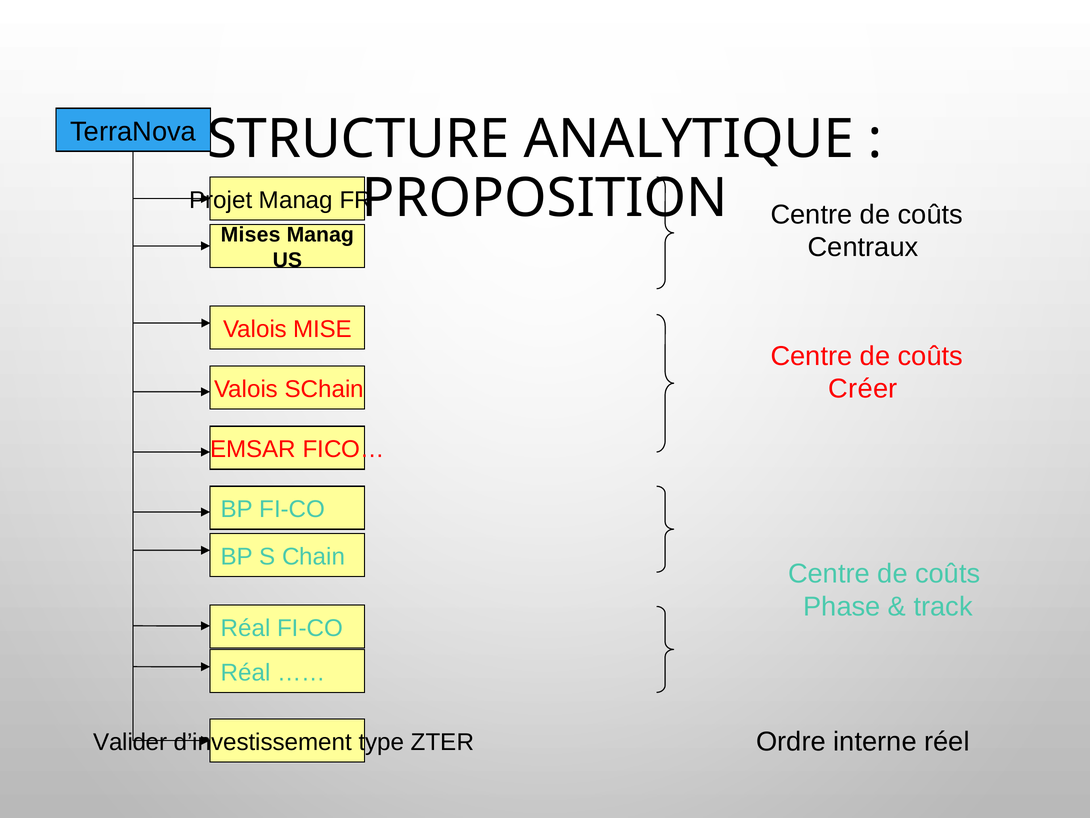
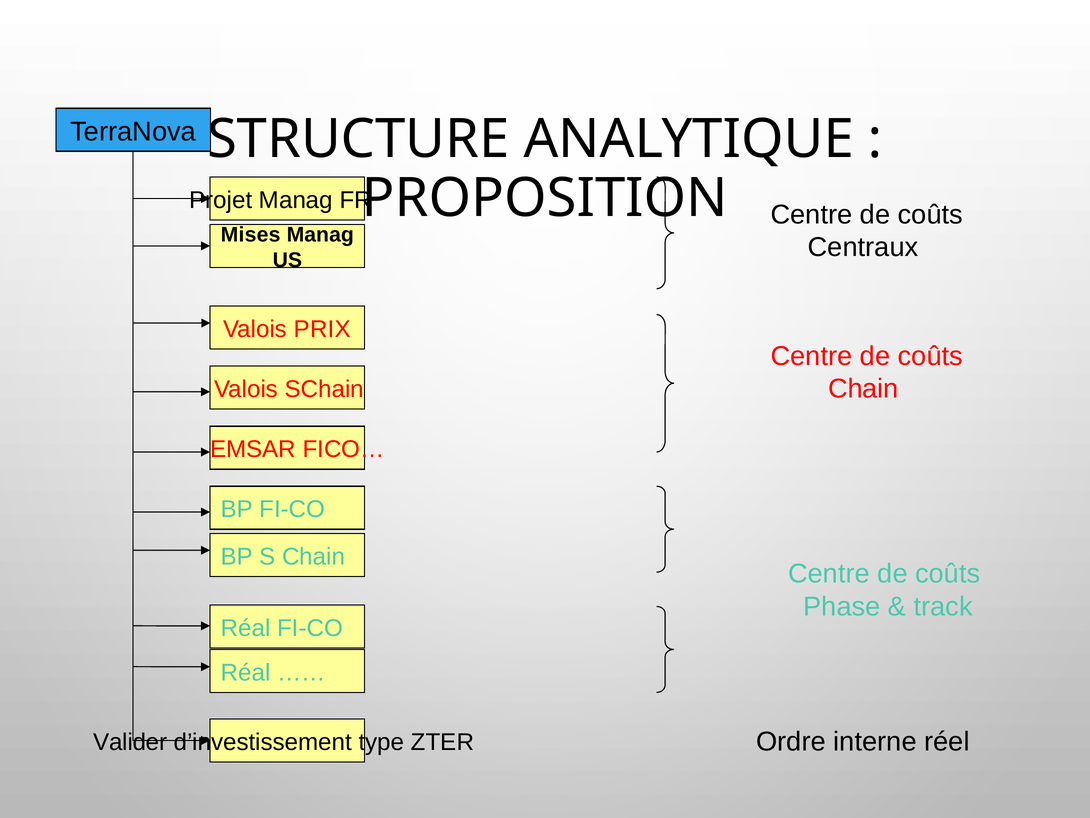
MISE: MISE -> PRIX
Créer at (863, 389): Créer -> Chain
